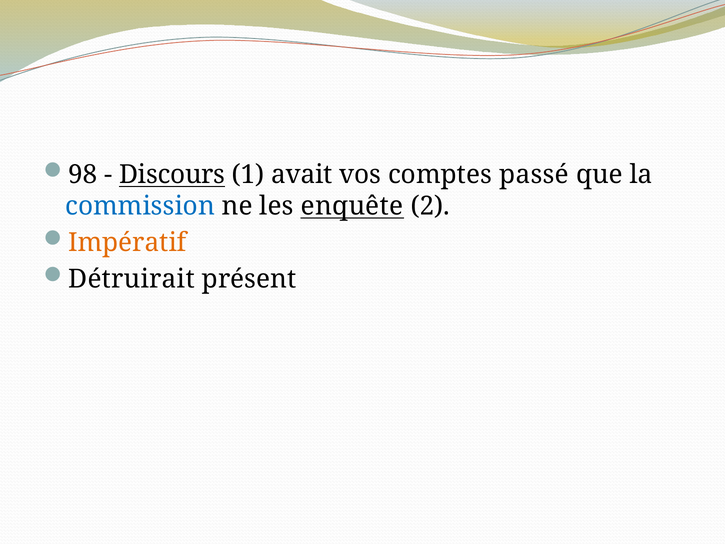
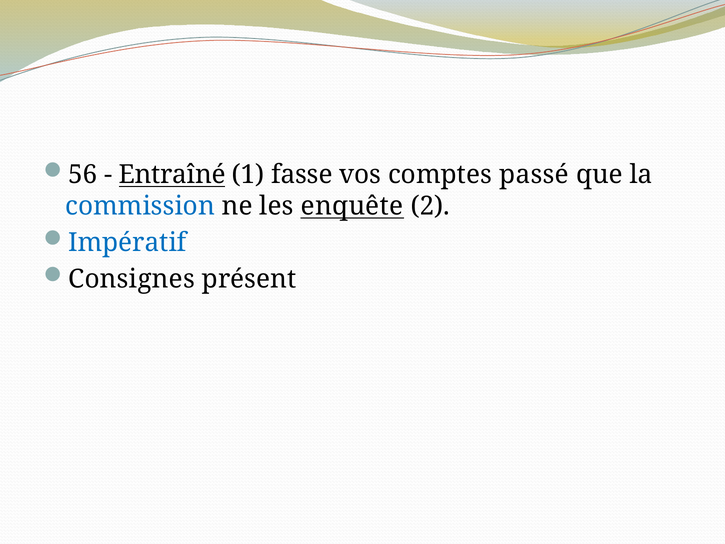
98: 98 -> 56
Discours: Discours -> Entraîné
avait: avait -> fasse
Impératif colour: orange -> blue
Détruirait: Détruirait -> Consignes
